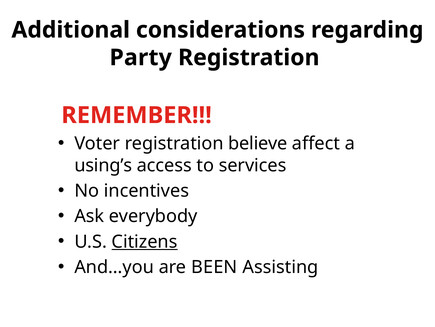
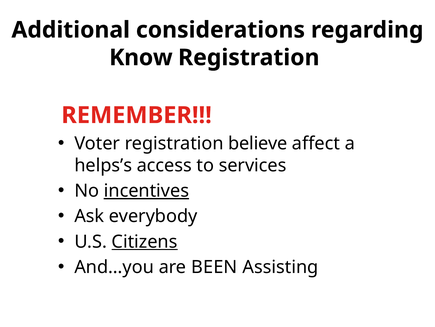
Party: Party -> Know
using’s: using’s -> helps’s
incentives underline: none -> present
